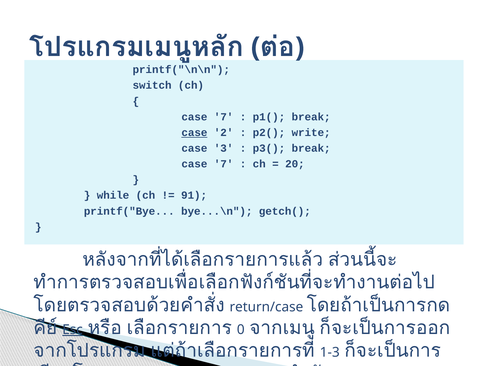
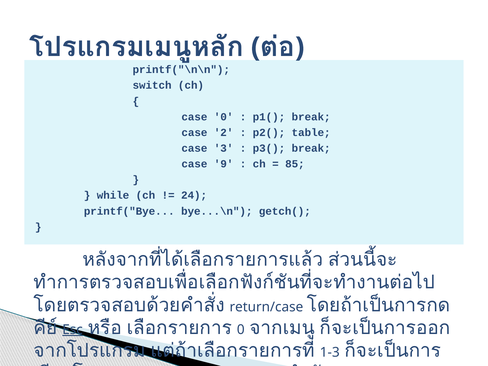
7 at (224, 117): 7 -> 0
case at (194, 133) underline: present -> none
write: write -> table
7 at (224, 164): 7 -> 9
20: 20 -> 85
91: 91 -> 24
